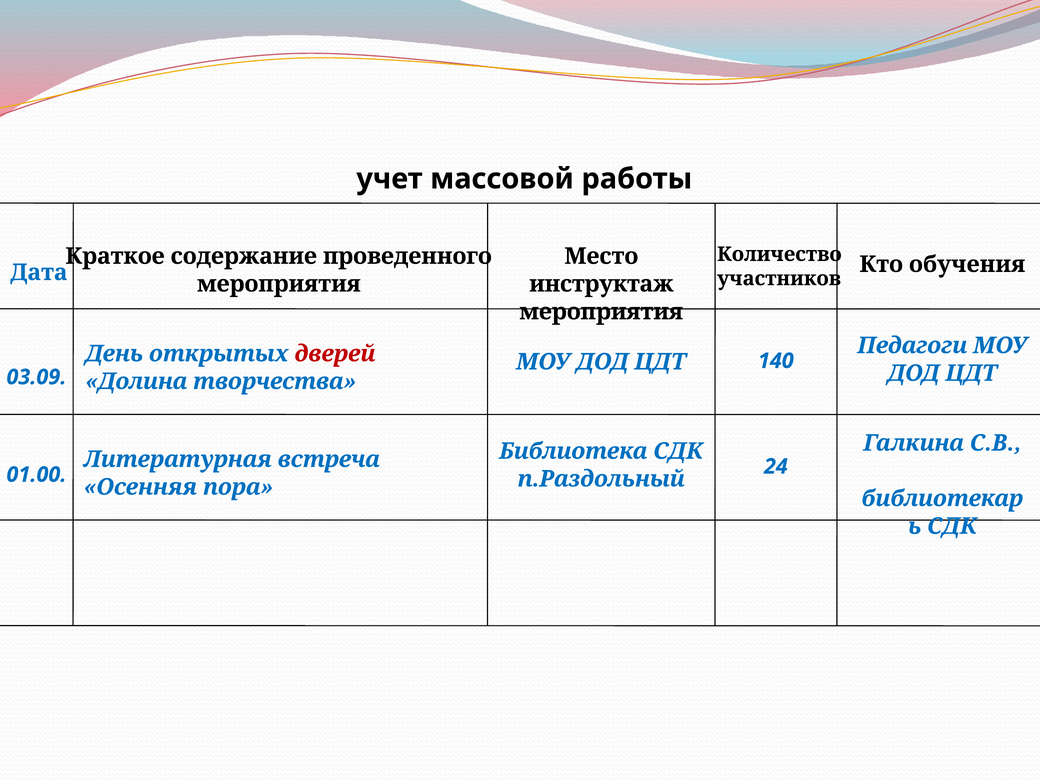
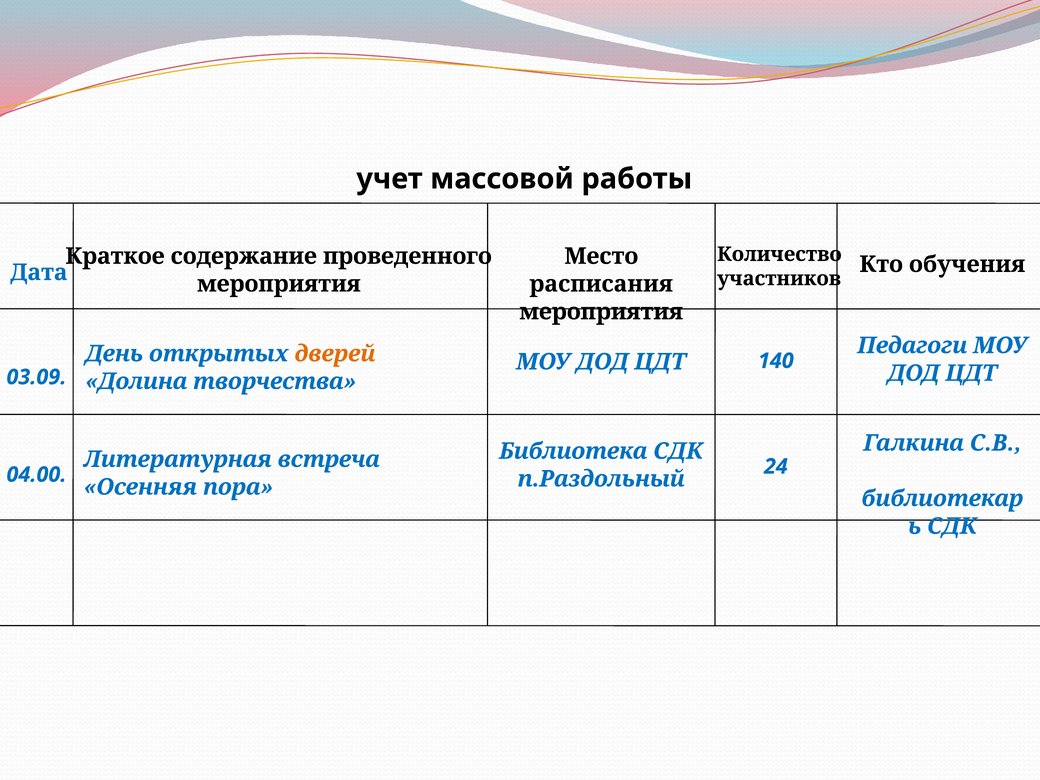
инструктаж: инструктаж -> расписания
дверей colour: red -> orange
01.00: 01.00 -> 04.00
